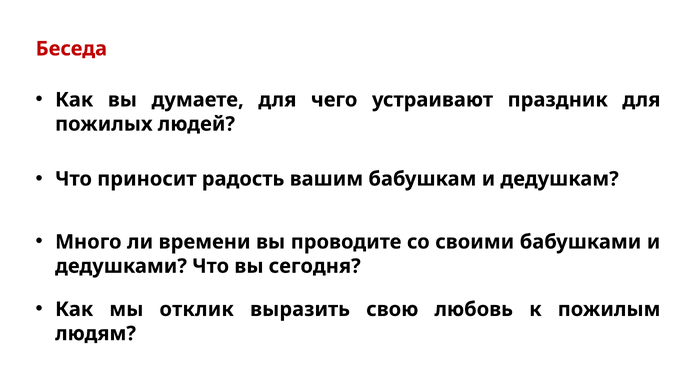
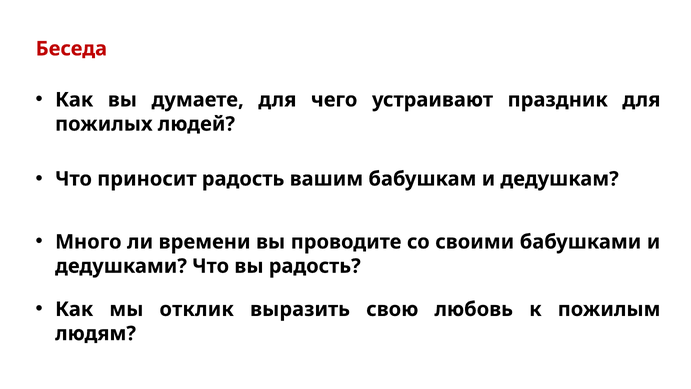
вы сегодня: сегодня -> радость
